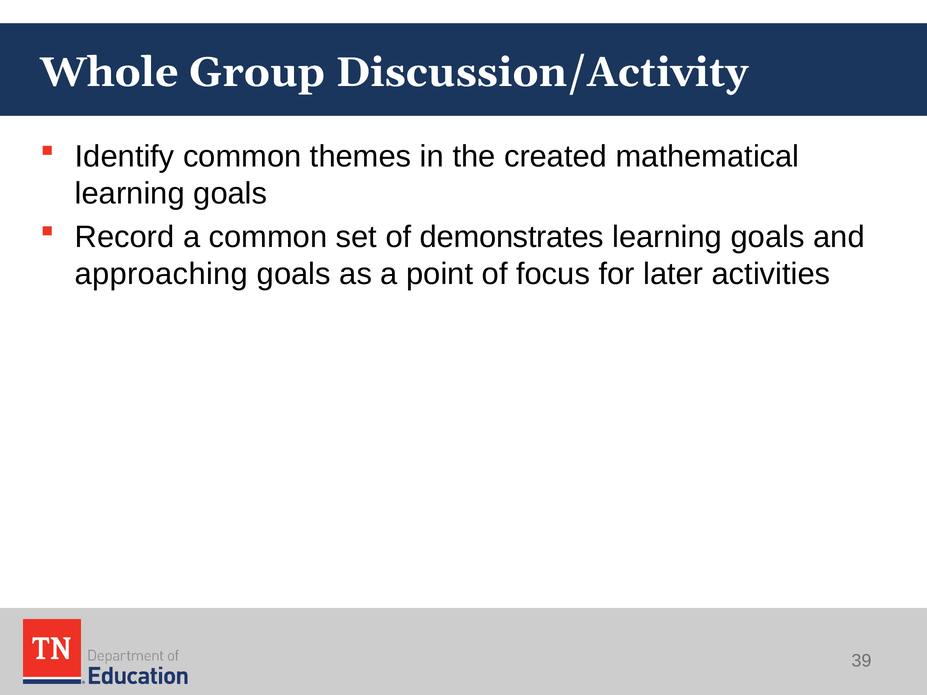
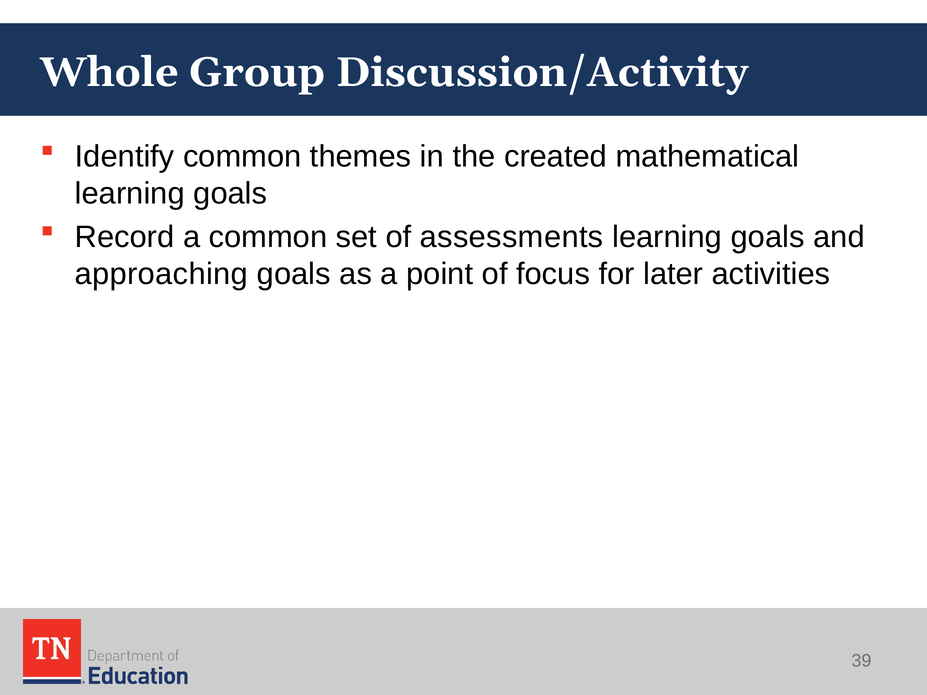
demonstrates: demonstrates -> assessments
